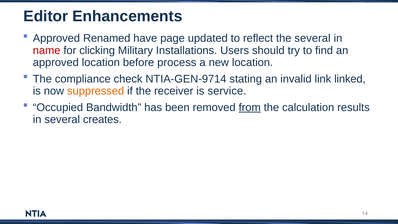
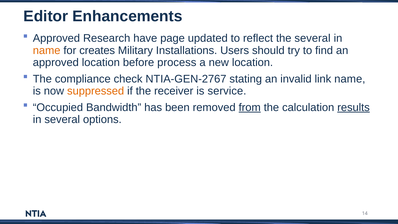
Renamed: Renamed -> Research
name at (47, 50) colour: red -> orange
clicking: clicking -> creates
NTIA-GEN-9714: NTIA-GEN-9714 -> NTIA-GEN-2767
link linked: linked -> name
results underline: none -> present
creates: creates -> options
